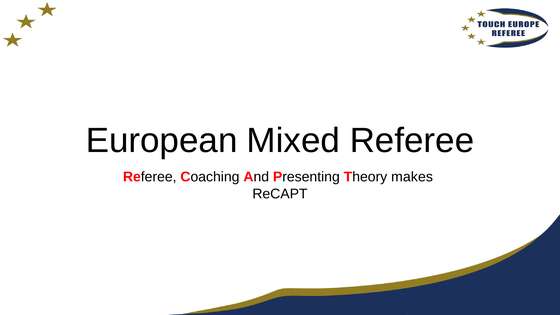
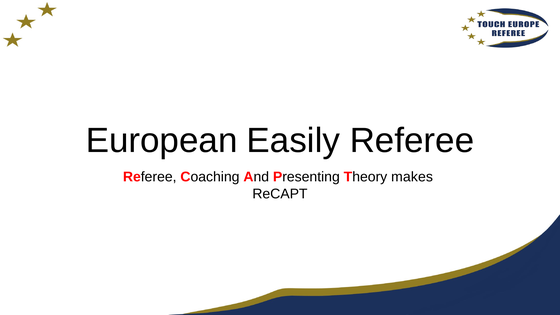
Mixed: Mixed -> Easily
